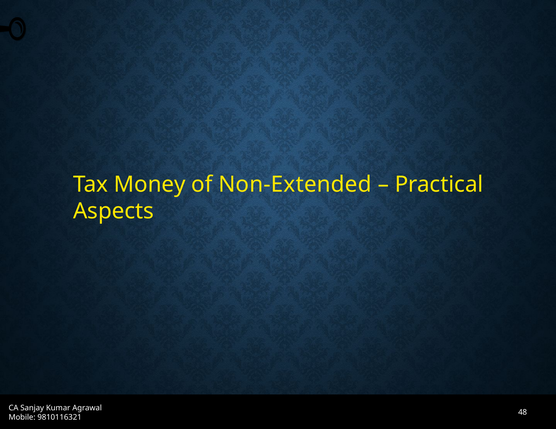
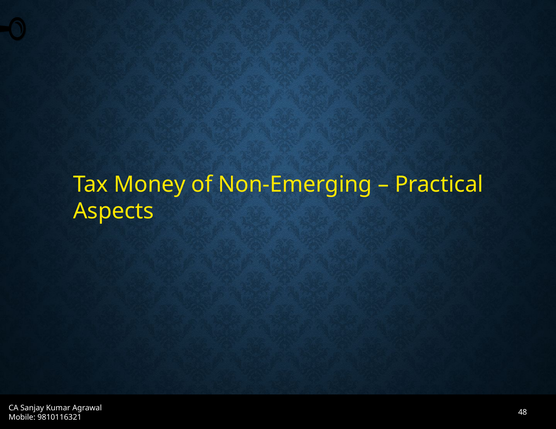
Non-Extended: Non-Extended -> Non-Emerging
